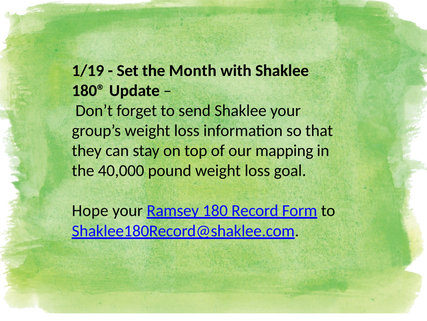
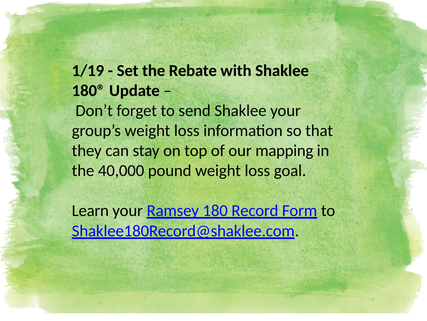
Month: Month -> Rebate
Hope: Hope -> Learn
